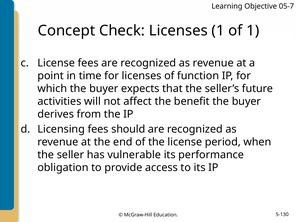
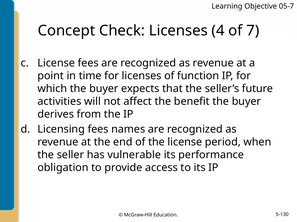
Licenses 1: 1 -> 4
of 1: 1 -> 7
should: should -> names
